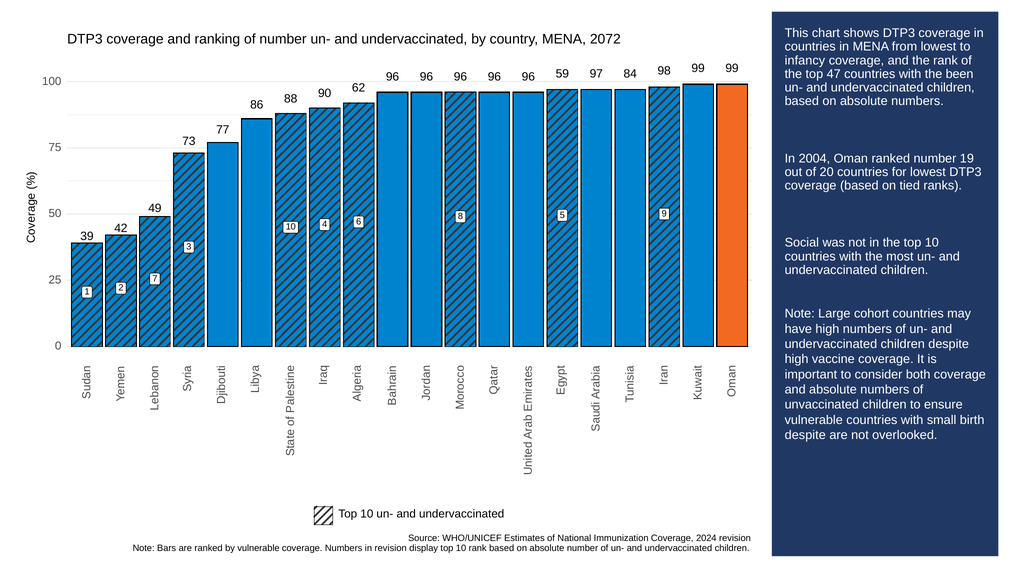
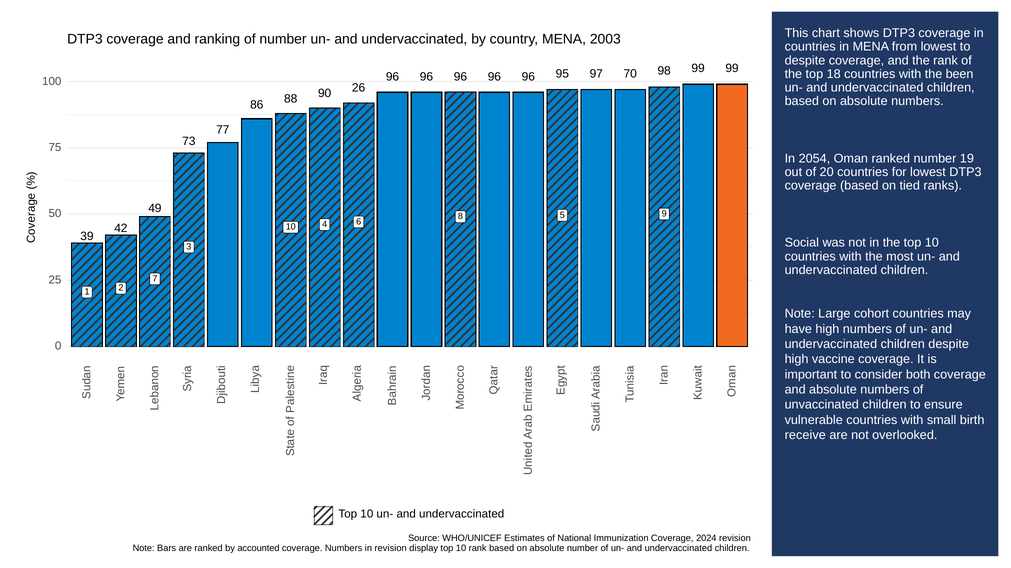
2072: 2072 -> 2003
infancy at (805, 61): infancy -> despite
47: 47 -> 18
59: 59 -> 95
84: 84 -> 70
62: 62 -> 26
2004: 2004 -> 2054
despite at (805, 436): despite -> receive
by vulnerable: vulnerable -> accounted
